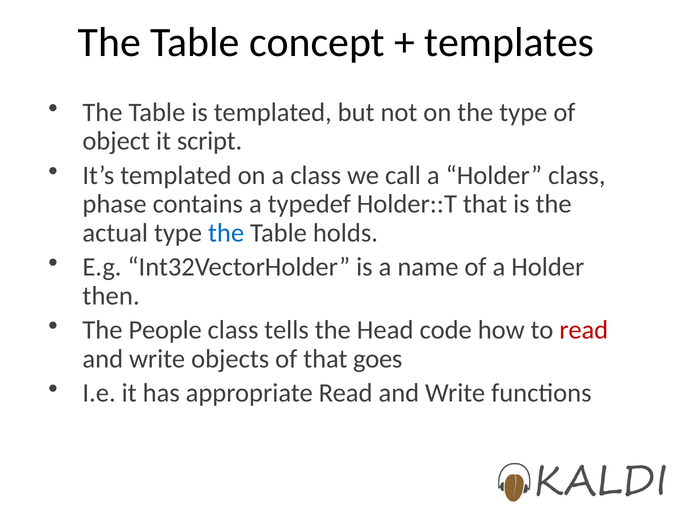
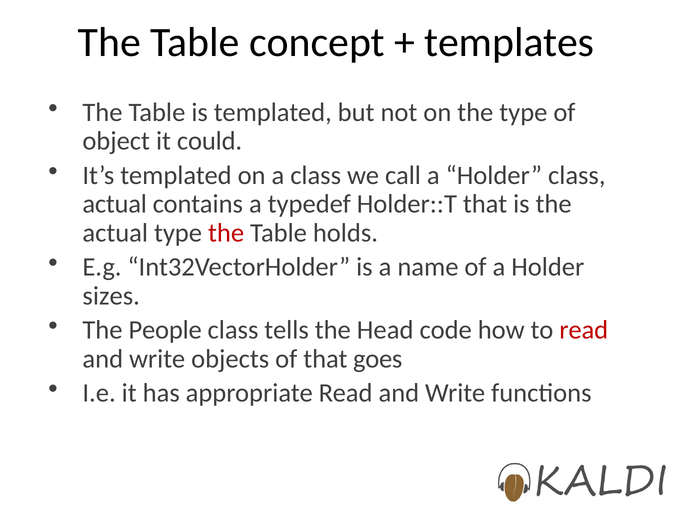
script: script -> could
phase at (115, 204): phase -> actual
the at (226, 233) colour: blue -> red
then: then -> sizes
